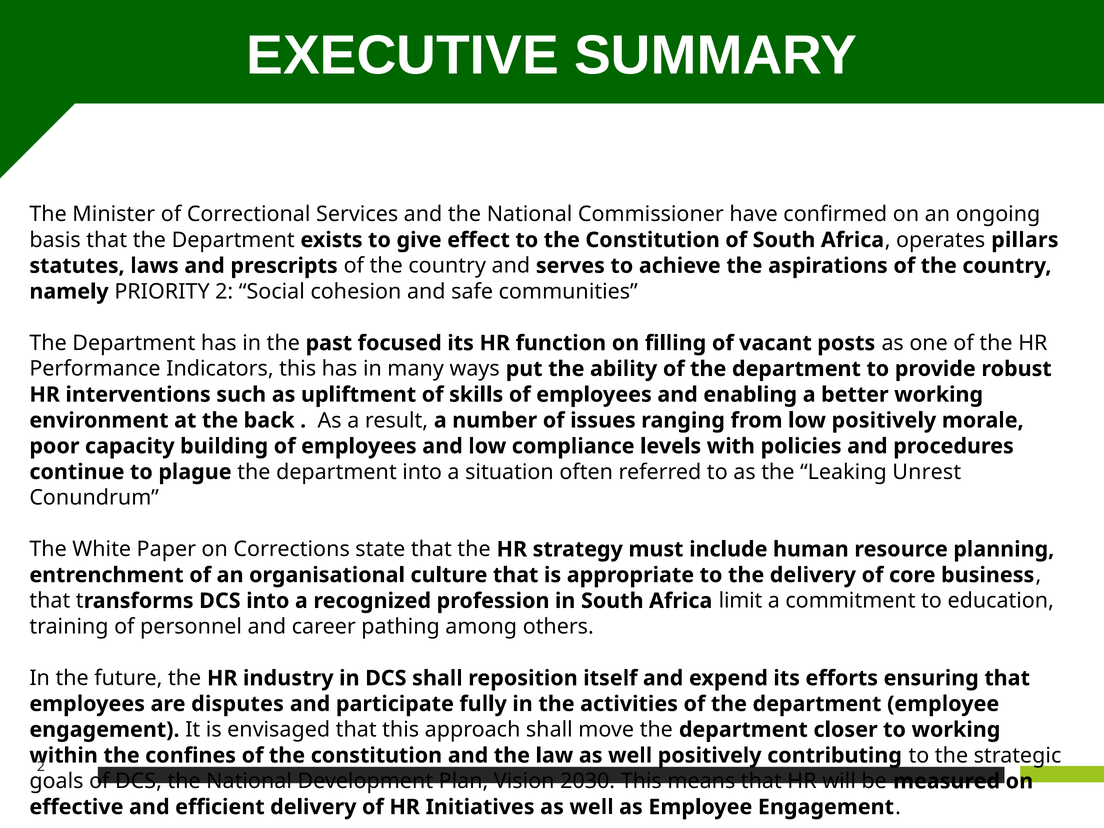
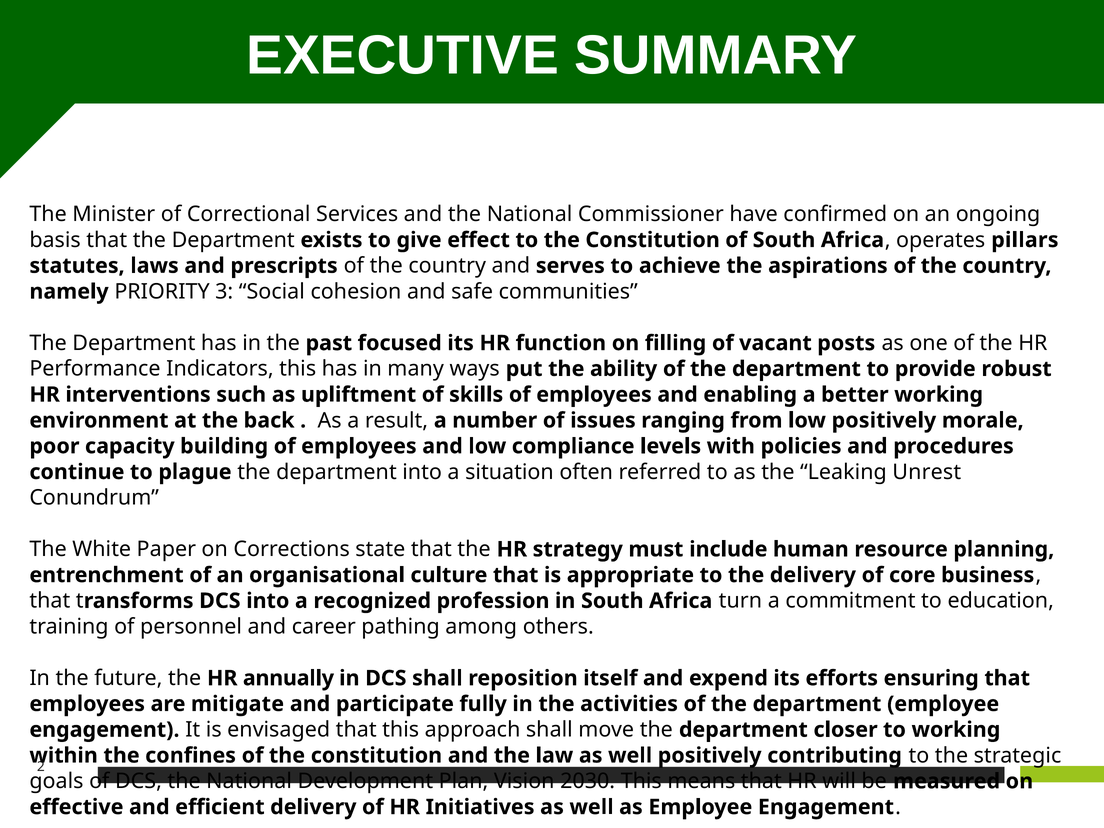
PRIORITY 2: 2 -> 3
limit: limit -> turn
industry: industry -> annually
disputes: disputes -> mitigate
